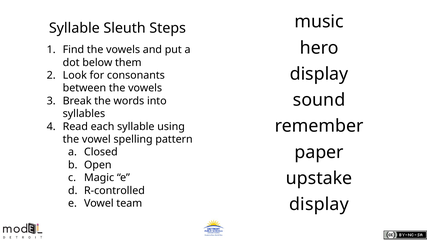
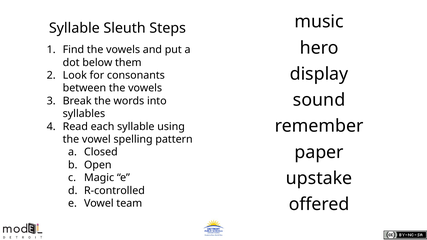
display at (319, 204): display -> offered
